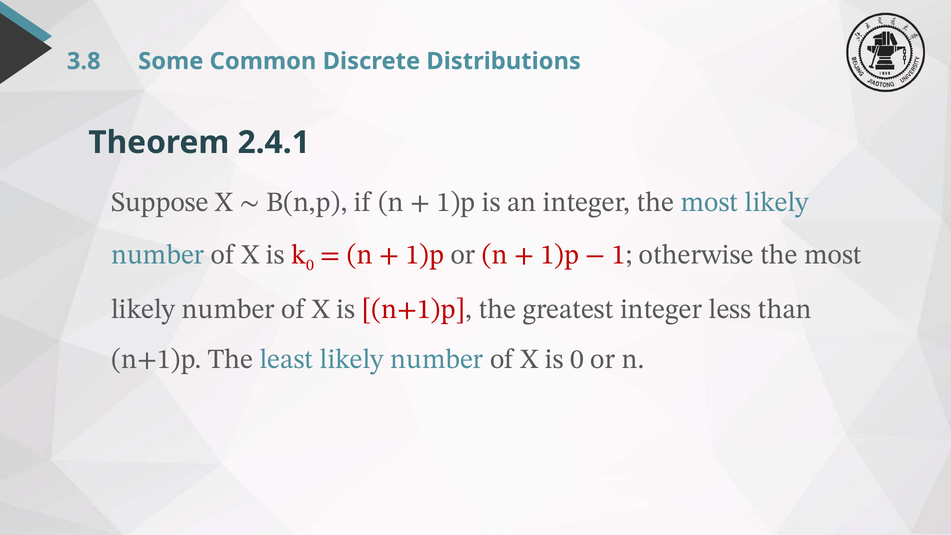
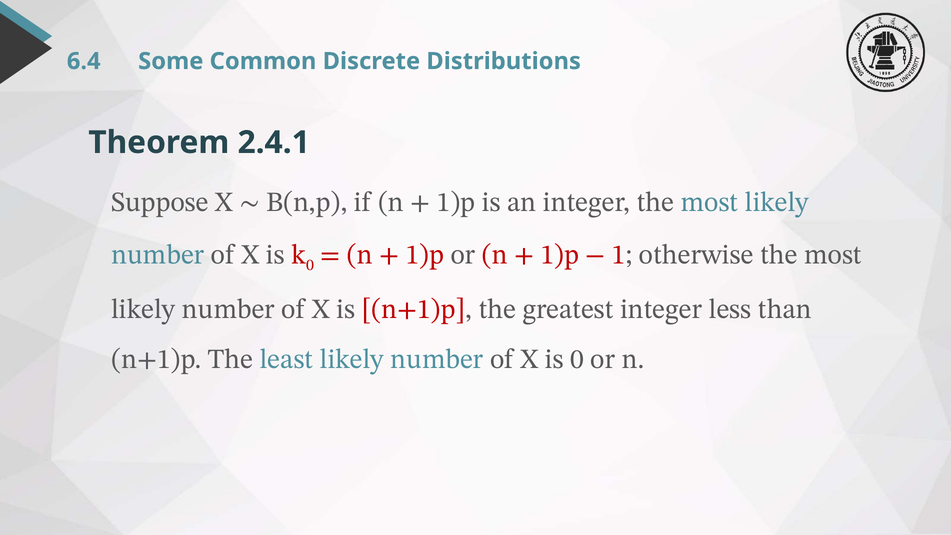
3.8: 3.8 -> 6.4
